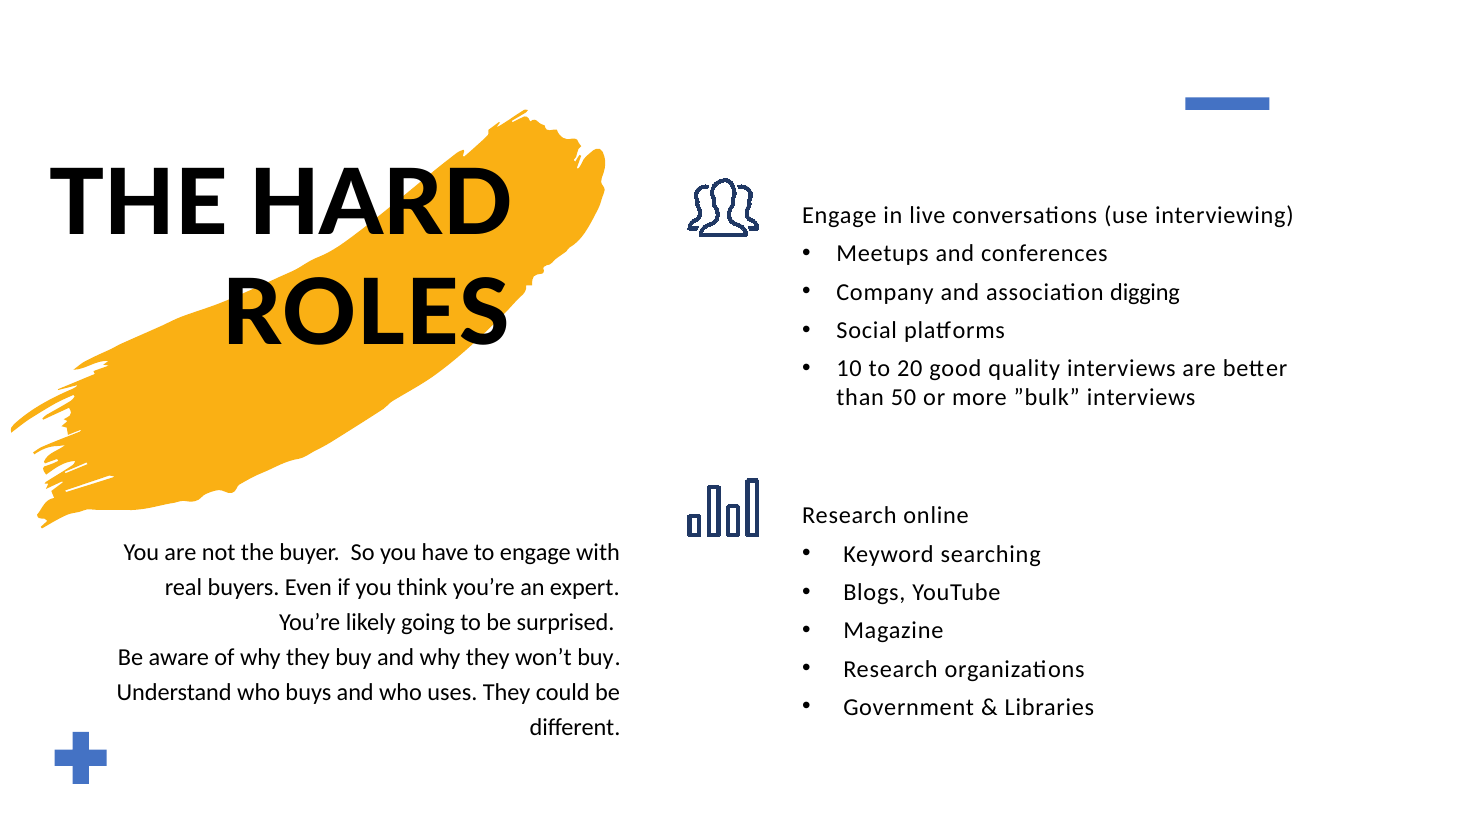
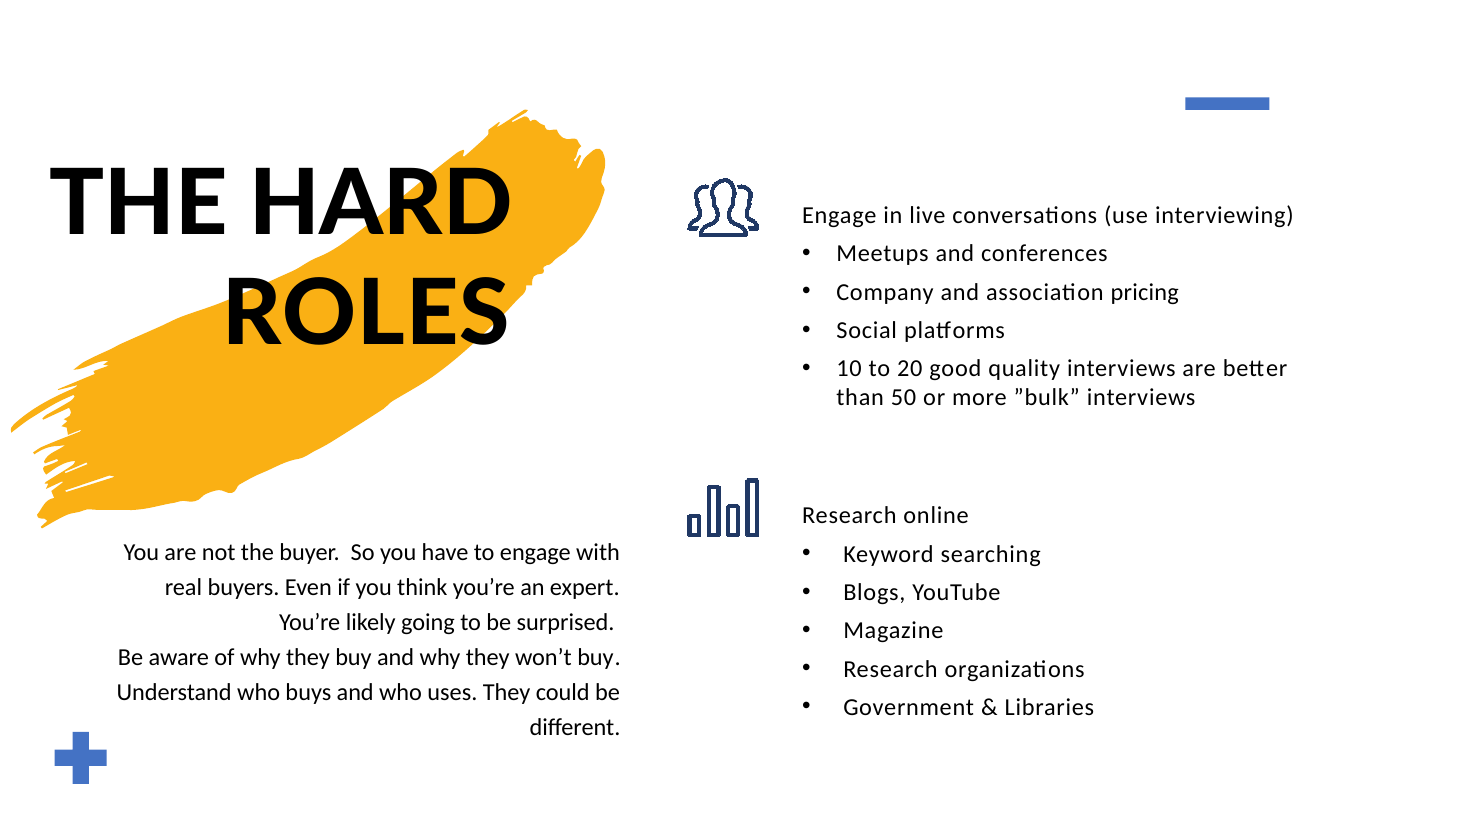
digging: digging -> pricing
